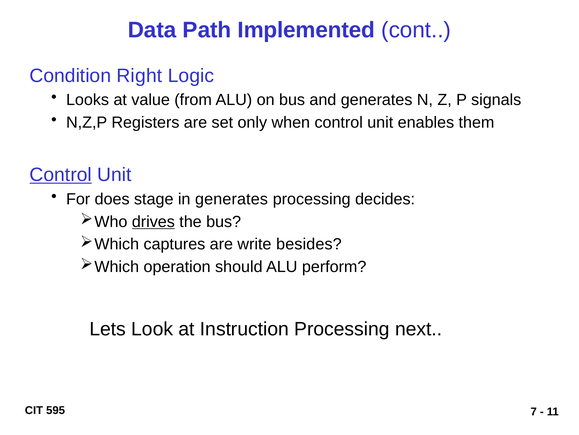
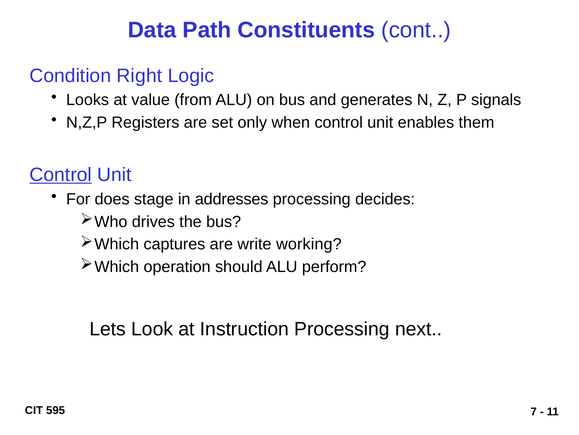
Implemented: Implemented -> Constituents
in generates: generates -> addresses
drives underline: present -> none
besides: besides -> working
